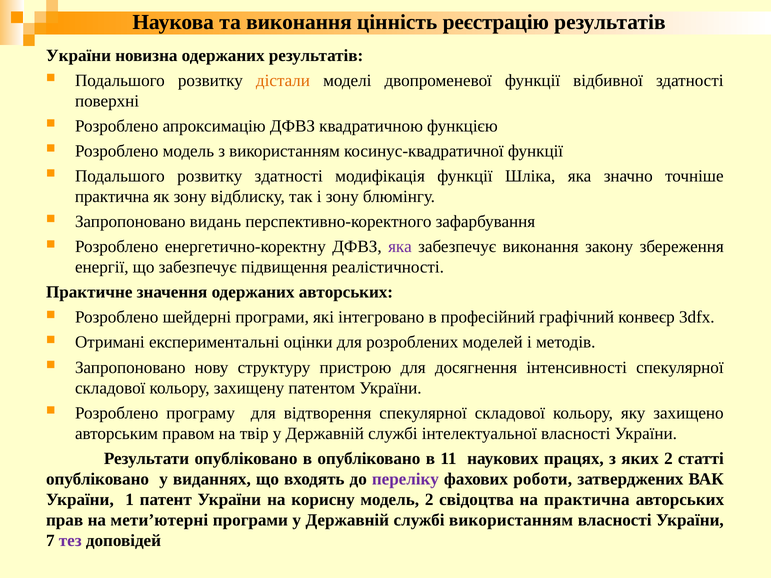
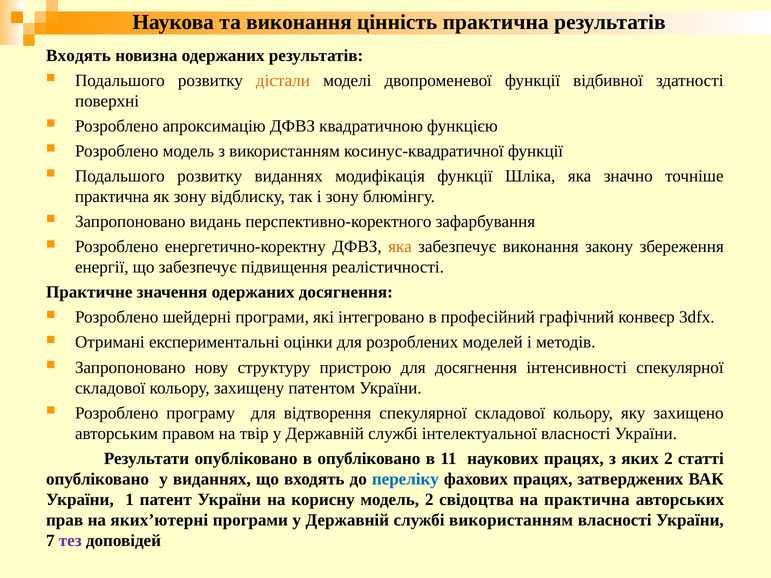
цінність реєстрацію: реєстрацію -> практична
України at (79, 55): України -> Входять
розвитку здатності: здатності -> виданнях
яка at (400, 247) colour: purple -> orange
одержаних авторських: авторських -> досягнення
переліку colour: purple -> blue
фахових роботи: роботи -> працях
мети’ютерні: мети’ютерні -> яких’ютерні
